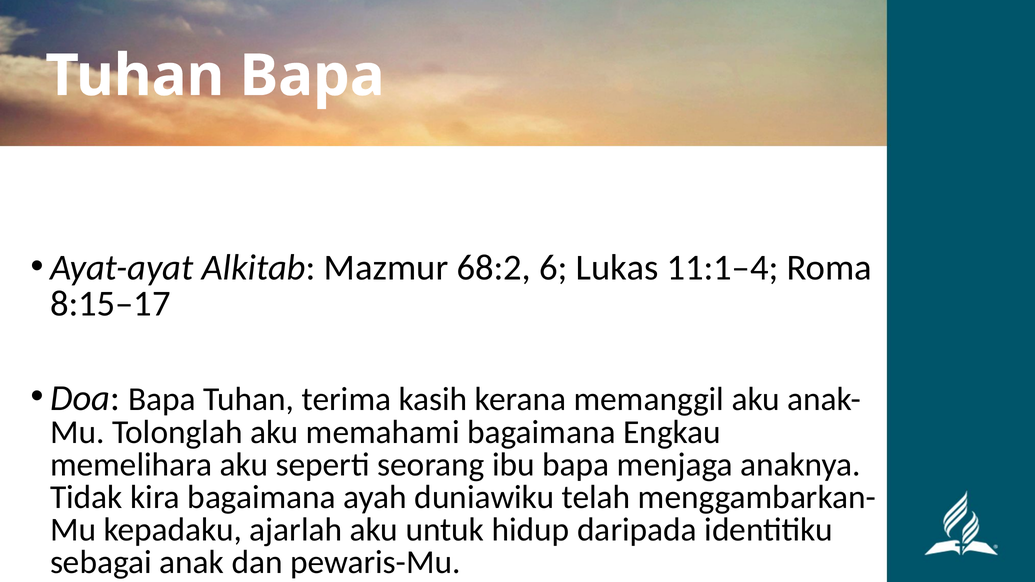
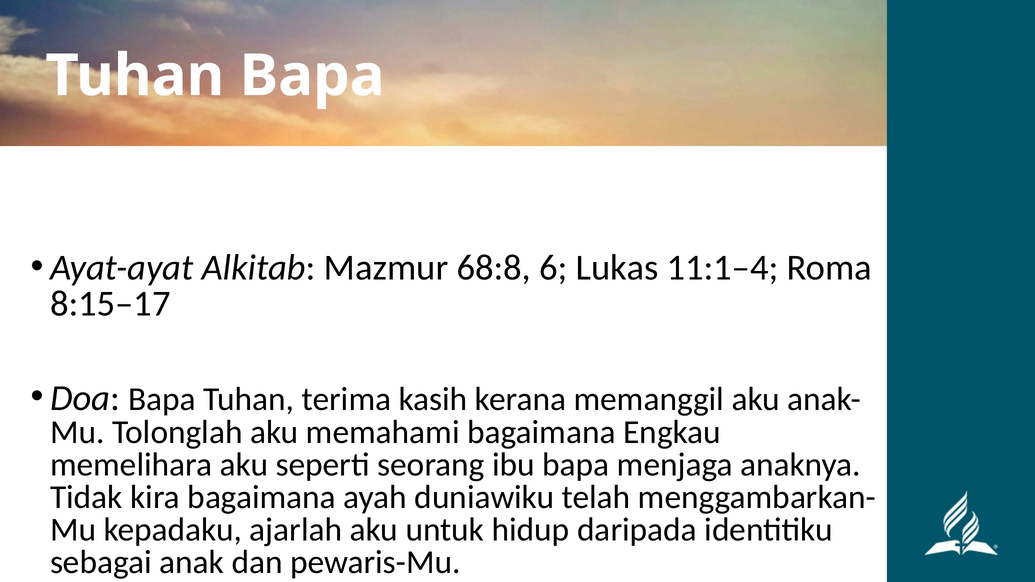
68:2: 68:2 -> 68:8
